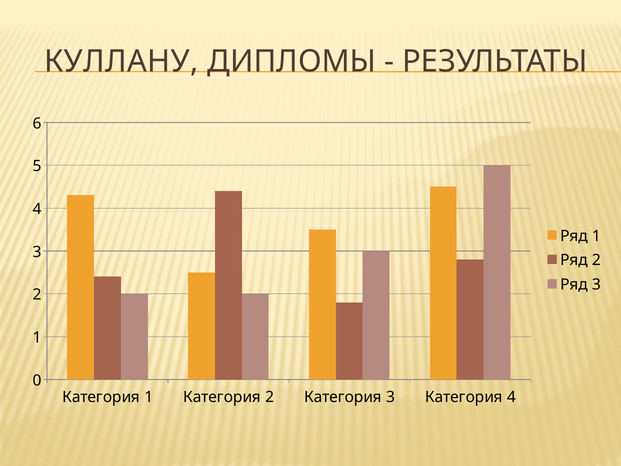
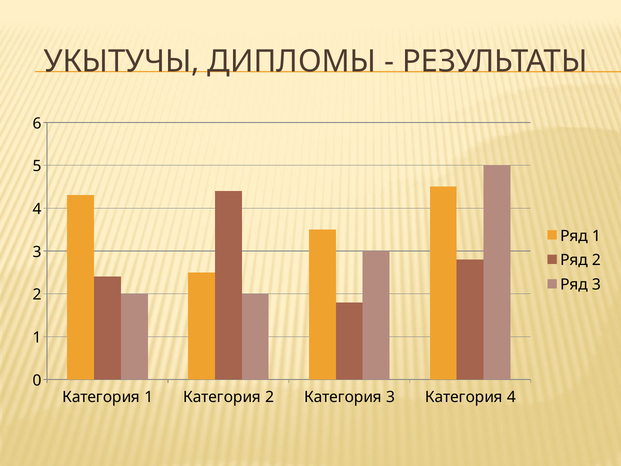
КУЛЛАНУ: КУЛЛАНУ -> УКЫТУЧЫ
